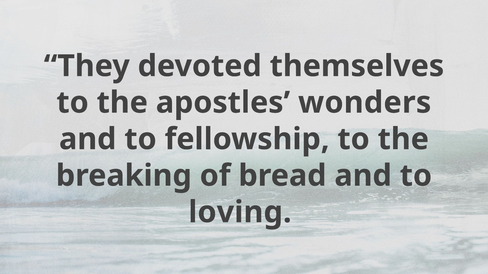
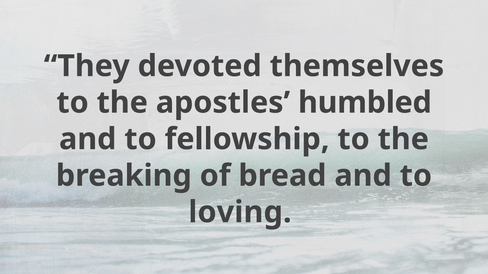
wonders: wonders -> humbled
